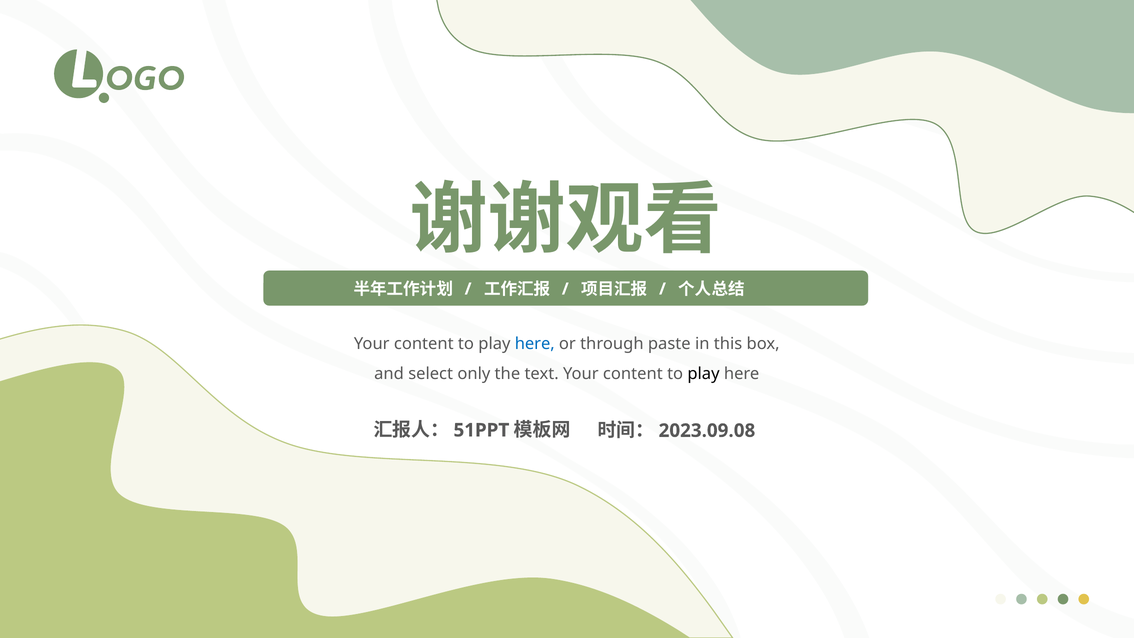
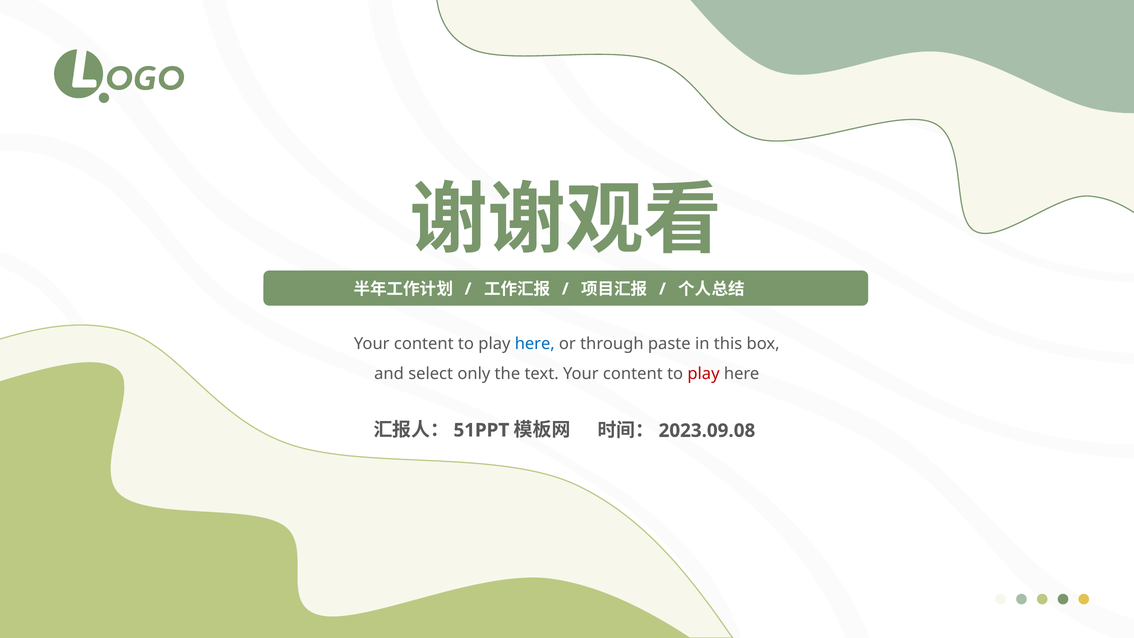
play at (703, 374) colour: black -> red
